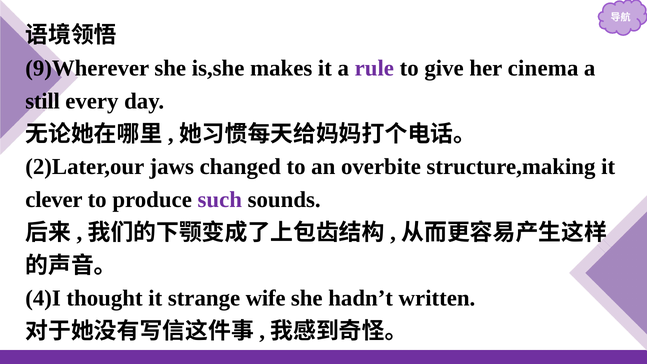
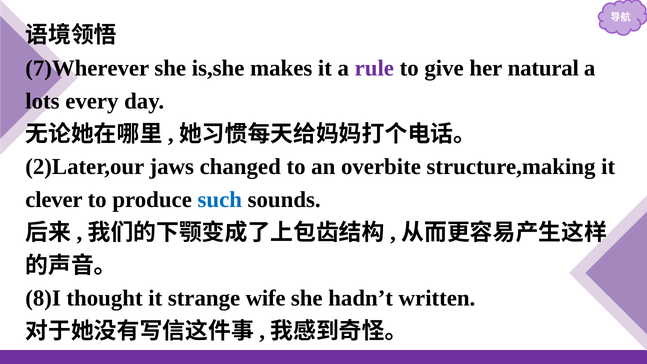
9)Wherever: 9)Wherever -> 7)Wherever
cinema: cinema -> natural
still: still -> lots
such colour: purple -> blue
4)I: 4)I -> 8)I
